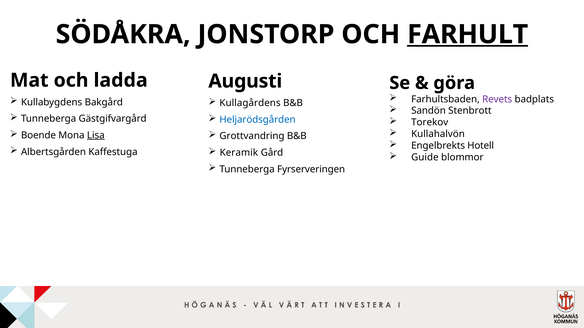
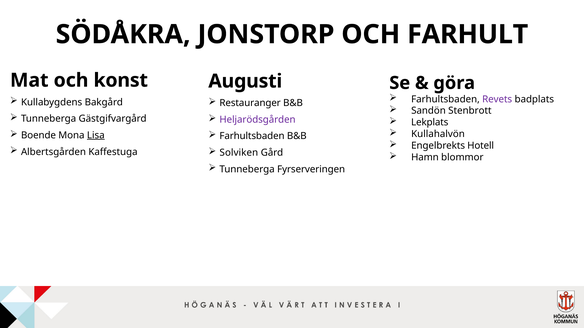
FARHULT underline: present -> none
ladda: ladda -> konst
Kullagårdens: Kullagårdens -> Restauranger
Heljarödsgården colour: blue -> purple
Torekov: Torekov -> Lekplats
Grottvandring at (252, 136): Grottvandring -> Farhultsbaden
Keramik: Keramik -> Solviken
Guide: Guide -> Hamn
